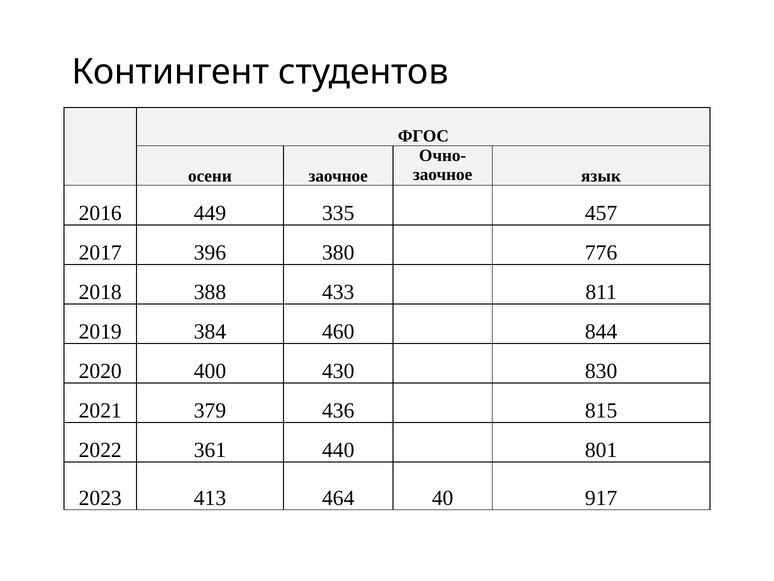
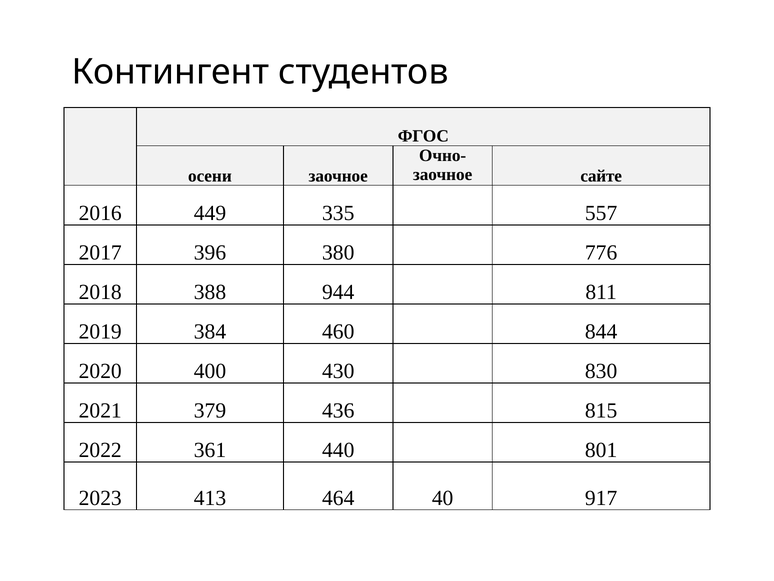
язык: язык -> сайте
457: 457 -> 557
433: 433 -> 944
